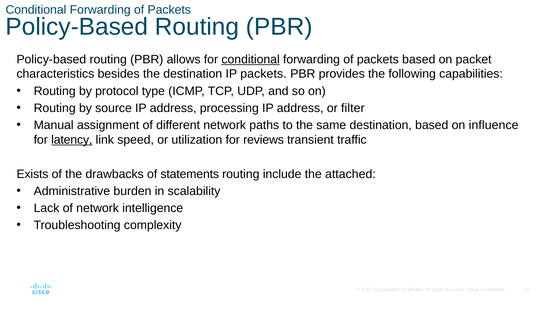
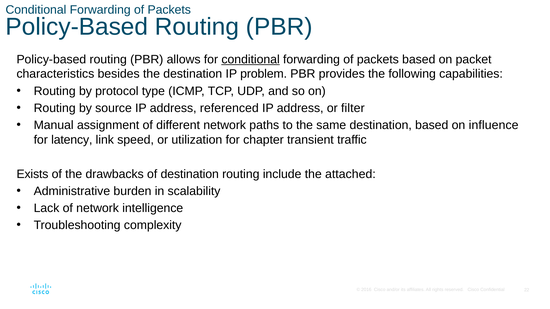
IP packets: packets -> problem
processing: processing -> referenced
latency underline: present -> none
reviews: reviews -> chapter
of statements: statements -> destination
